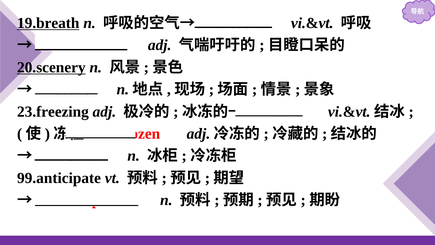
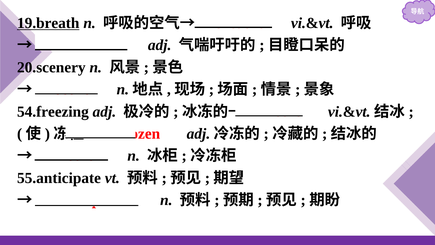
20.scenery underline: present -> none
23.freezing: 23.freezing -> 54.freezing
99.anticipate: 99.anticipate -> 55.anticipate
